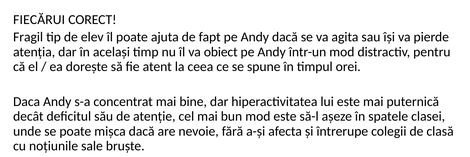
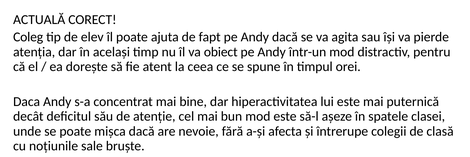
FIECĂRUI: FIECĂRUI -> ACTUALĂ
Fragil: Fragil -> Coleg
